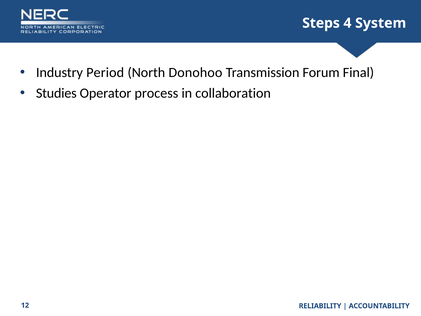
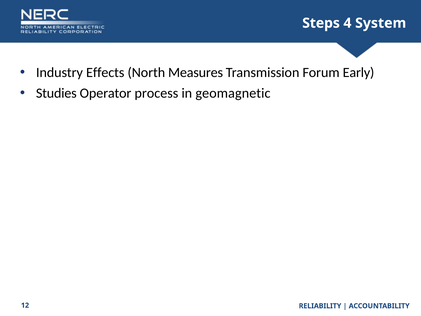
Period: Period -> Effects
Donohoo: Donohoo -> Measures
Final: Final -> Early
collaboration: collaboration -> geomagnetic
